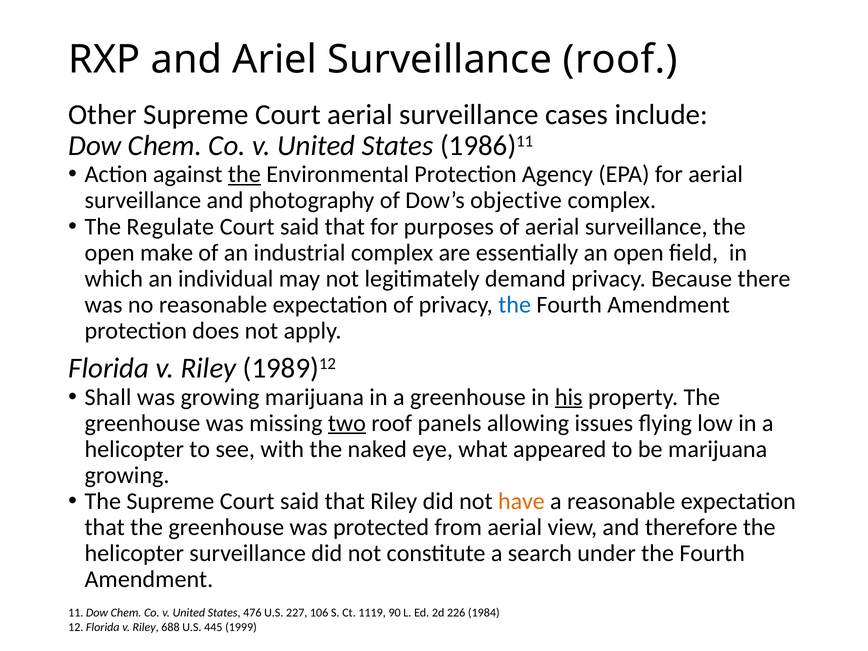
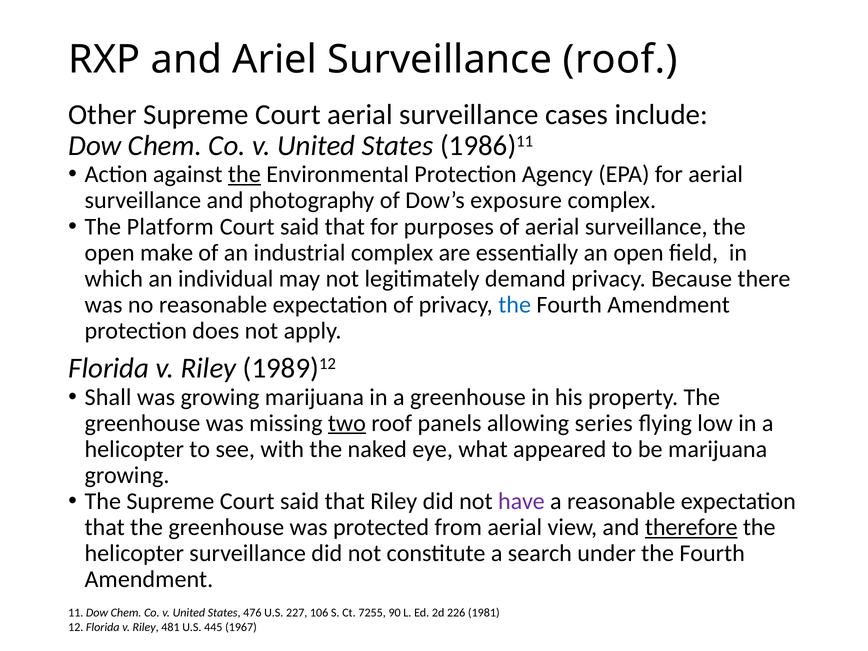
objective: objective -> exposure
Regulate: Regulate -> Platform
his underline: present -> none
issues: issues -> series
have colour: orange -> purple
therefore underline: none -> present
1119: 1119 -> 7255
1984: 1984 -> 1981
688: 688 -> 481
1999: 1999 -> 1967
